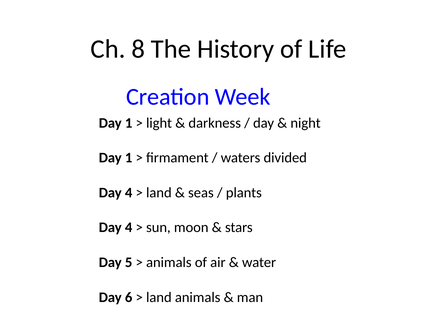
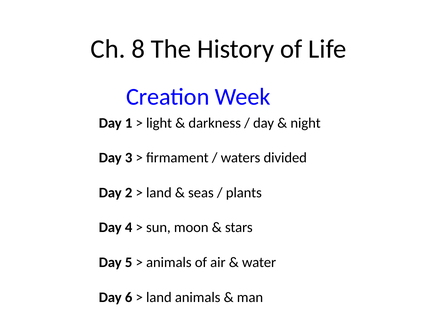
1 at (129, 158): 1 -> 3
4 at (129, 193): 4 -> 2
